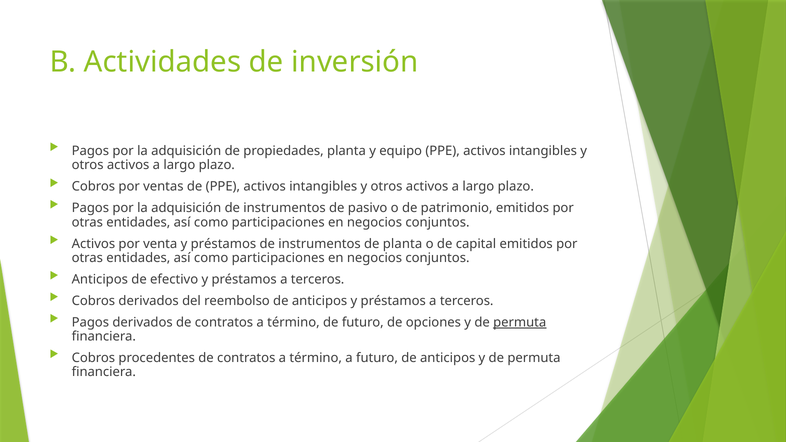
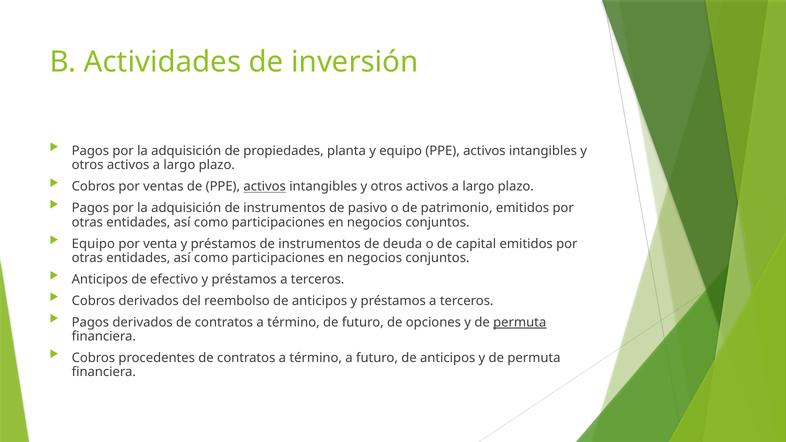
activos at (265, 187) underline: none -> present
Activos at (93, 244): Activos -> Equipo
de planta: planta -> deuda
